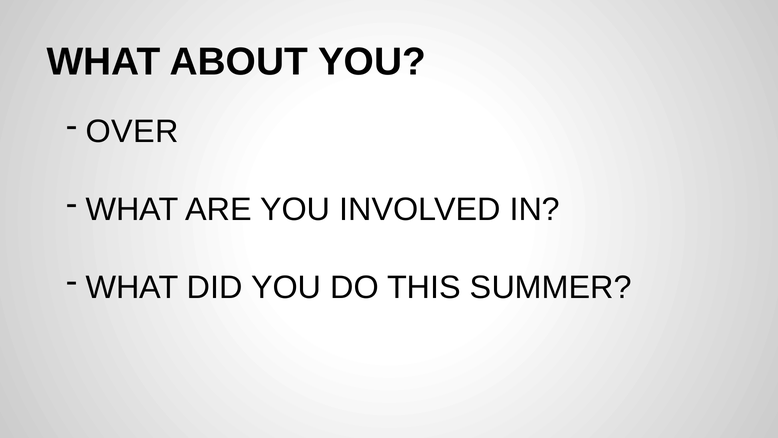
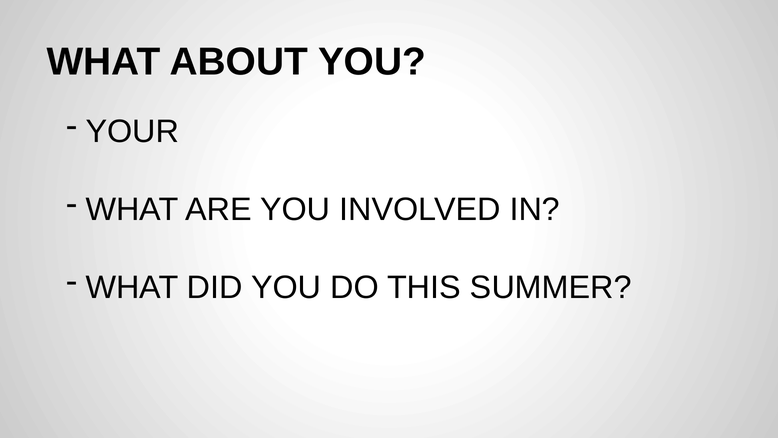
OVER: OVER -> YOUR
